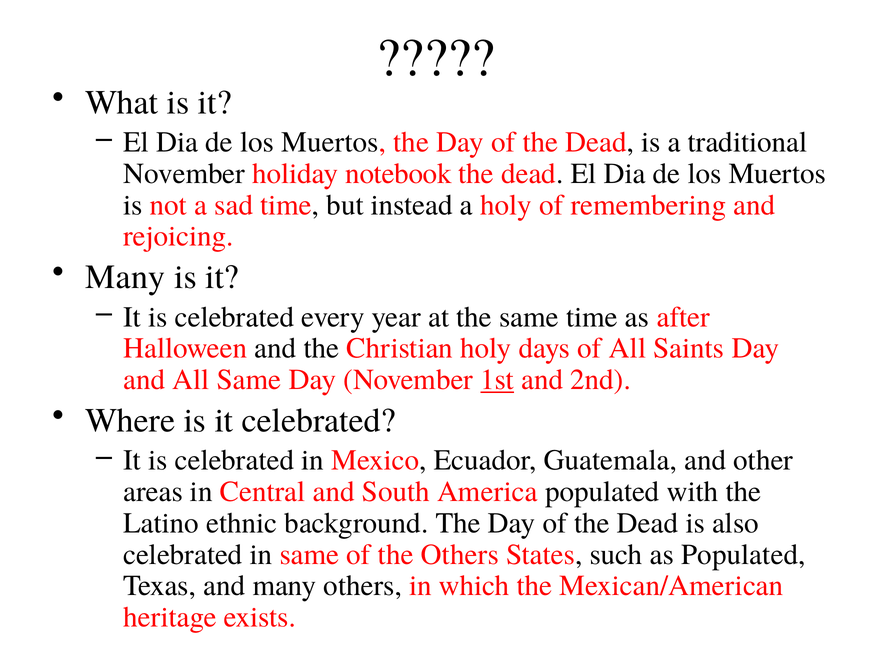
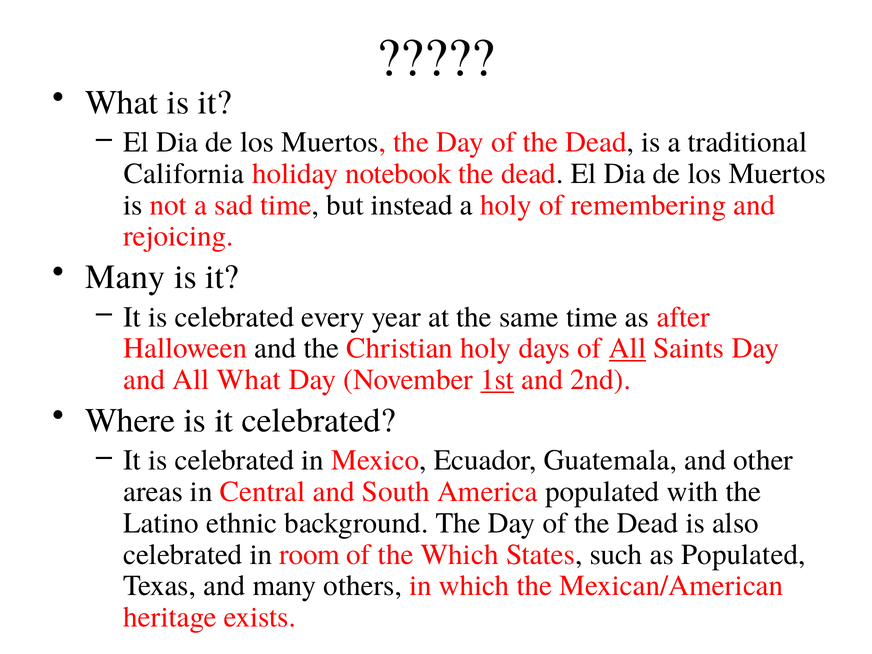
November at (184, 174): November -> California
All at (628, 348) underline: none -> present
All Same: Same -> What
in same: same -> room
the Others: Others -> Which
